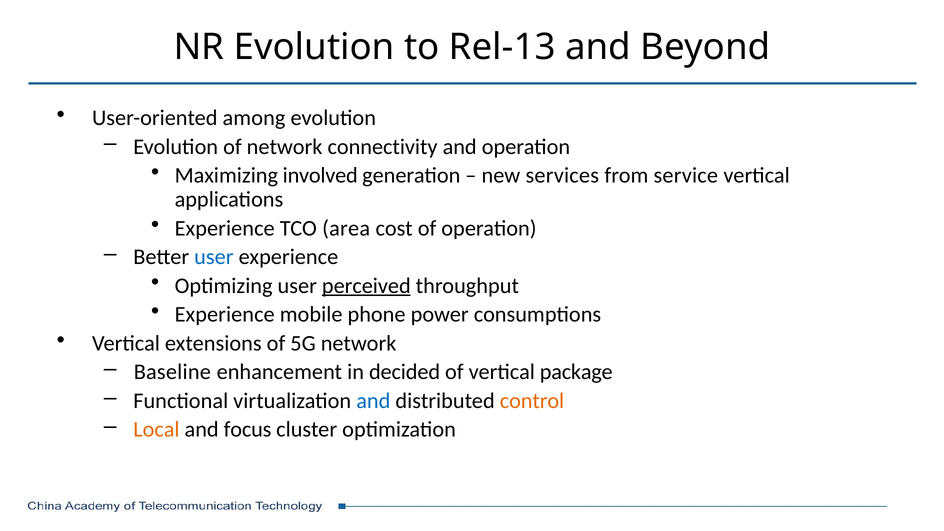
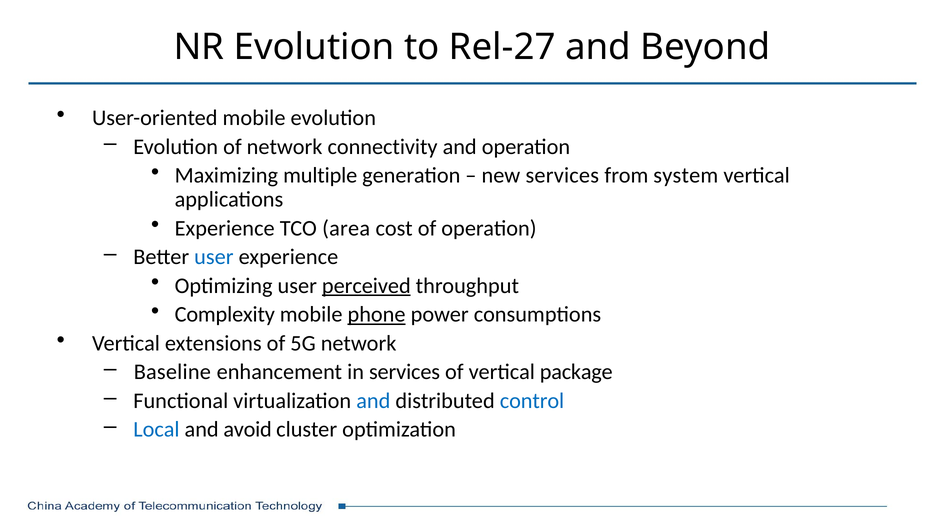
Rel-13: Rel-13 -> Rel-27
User-oriented among: among -> mobile
involved: involved -> multiple
service: service -> system
Experience at (225, 315): Experience -> Complexity
phone underline: none -> present
in decided: decided -> services
control colour: orange -> blue
Local colour: orange -> blue
focus: focus -> avoid
